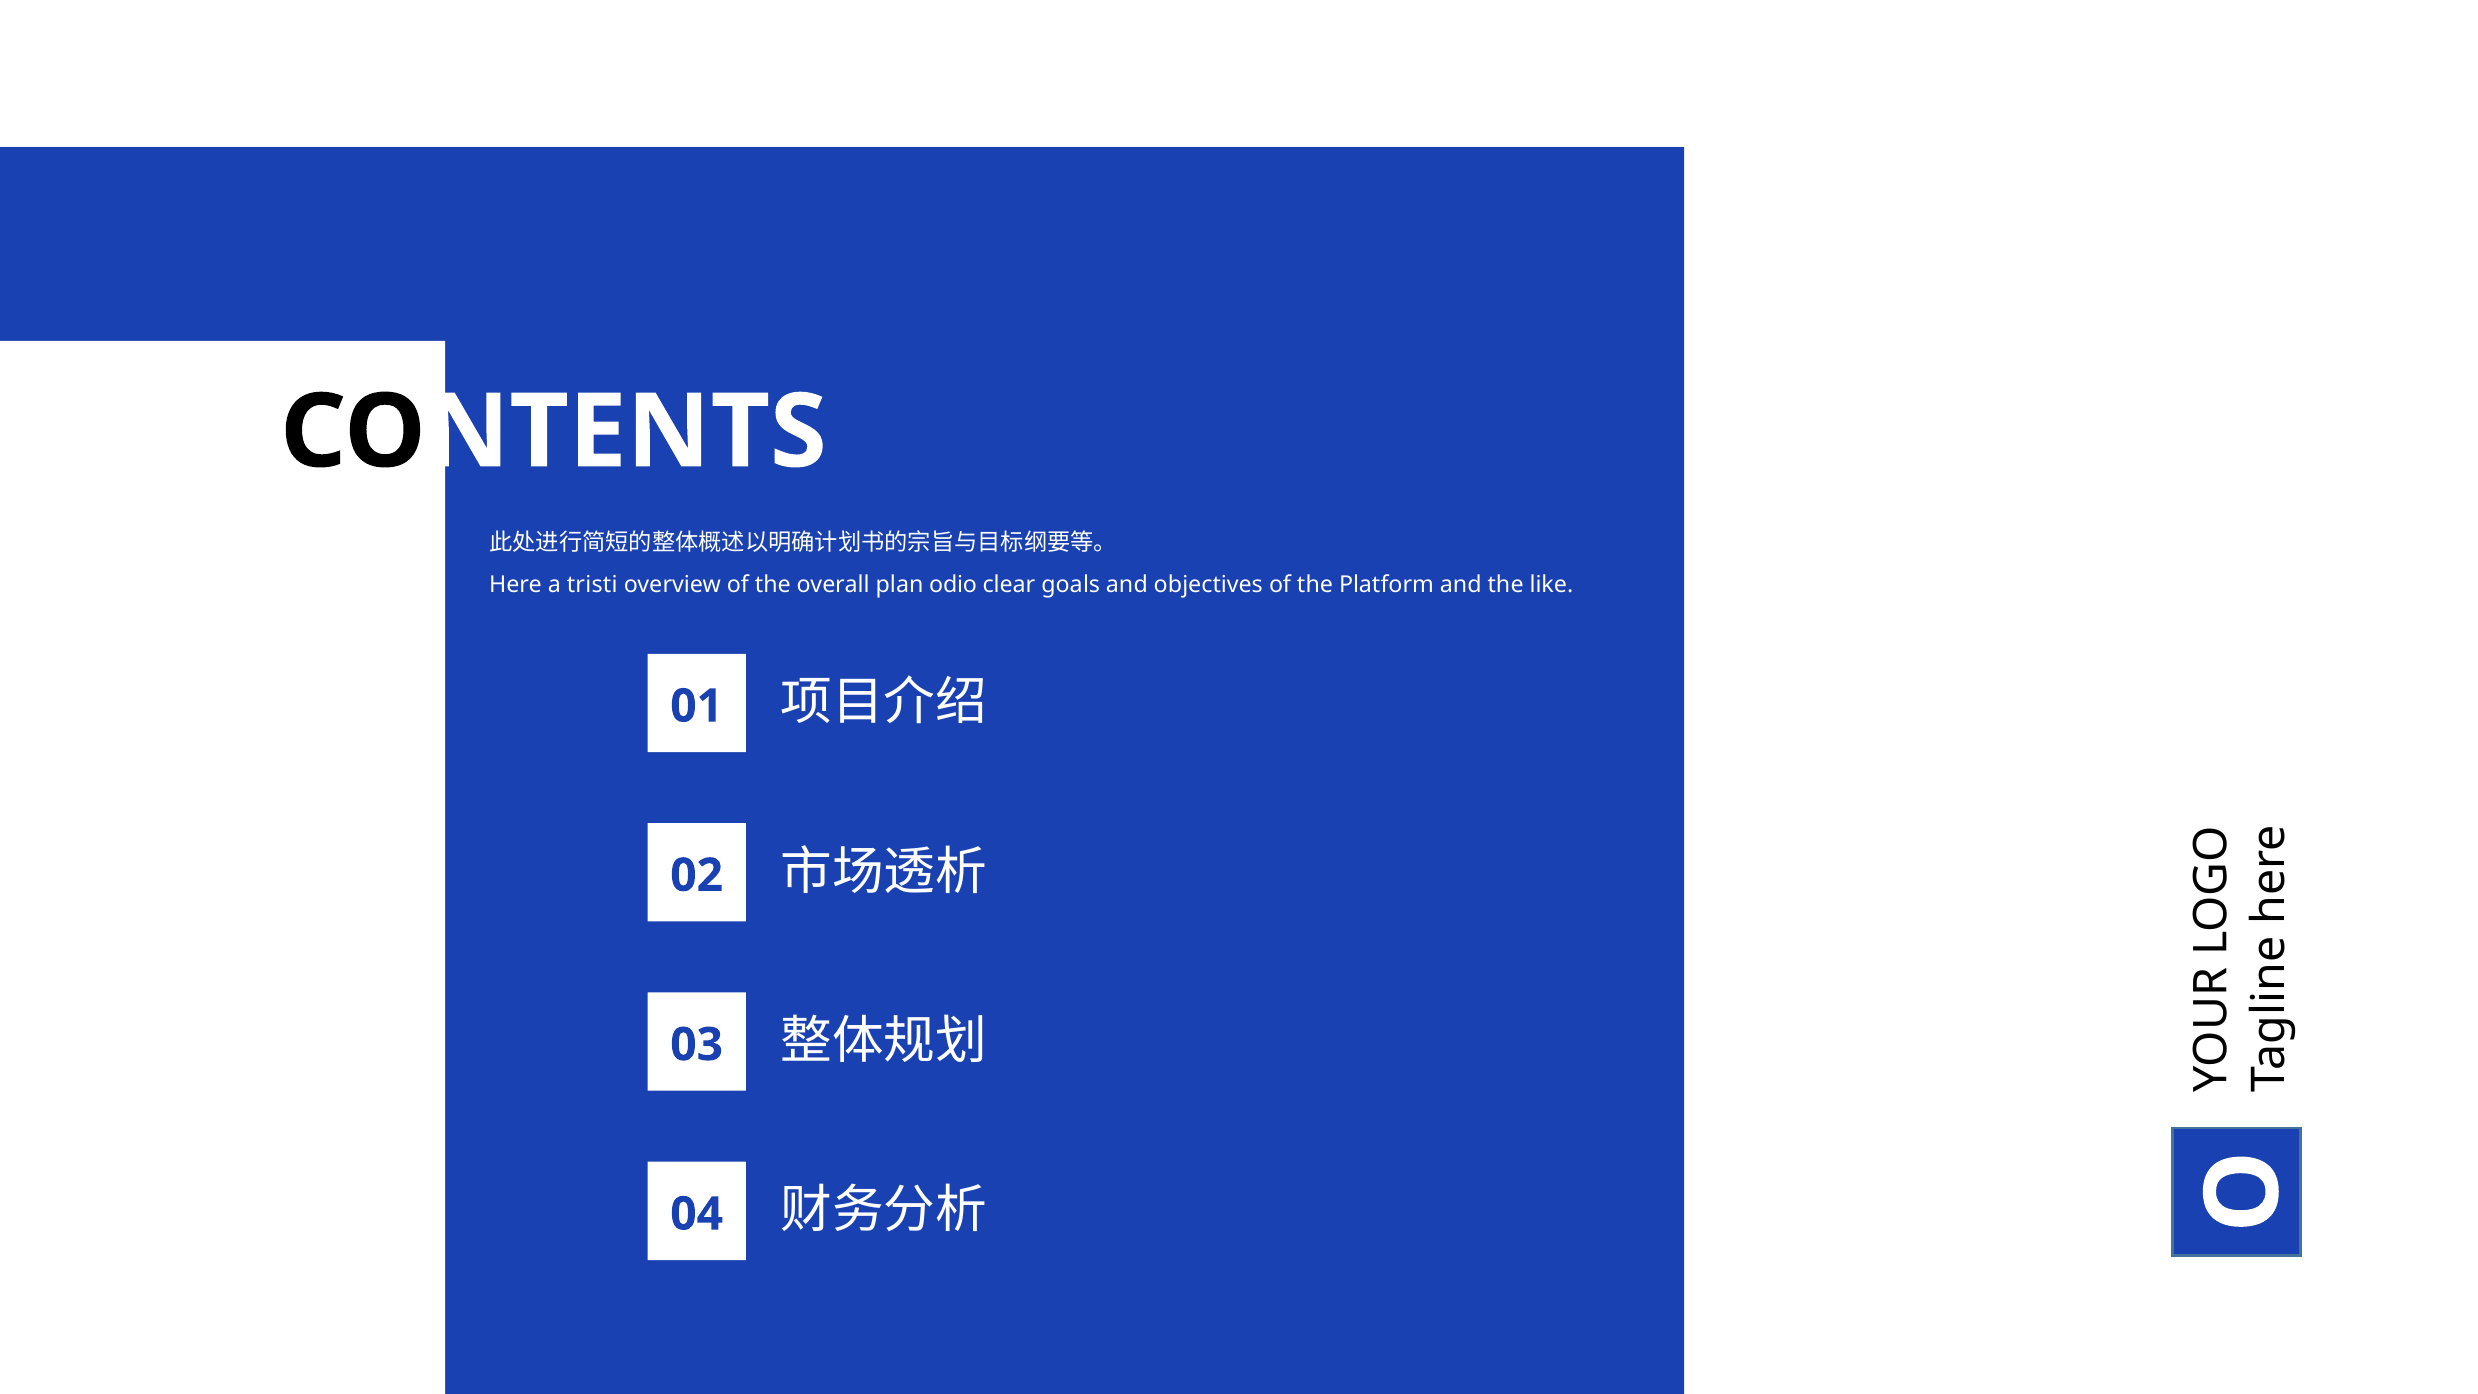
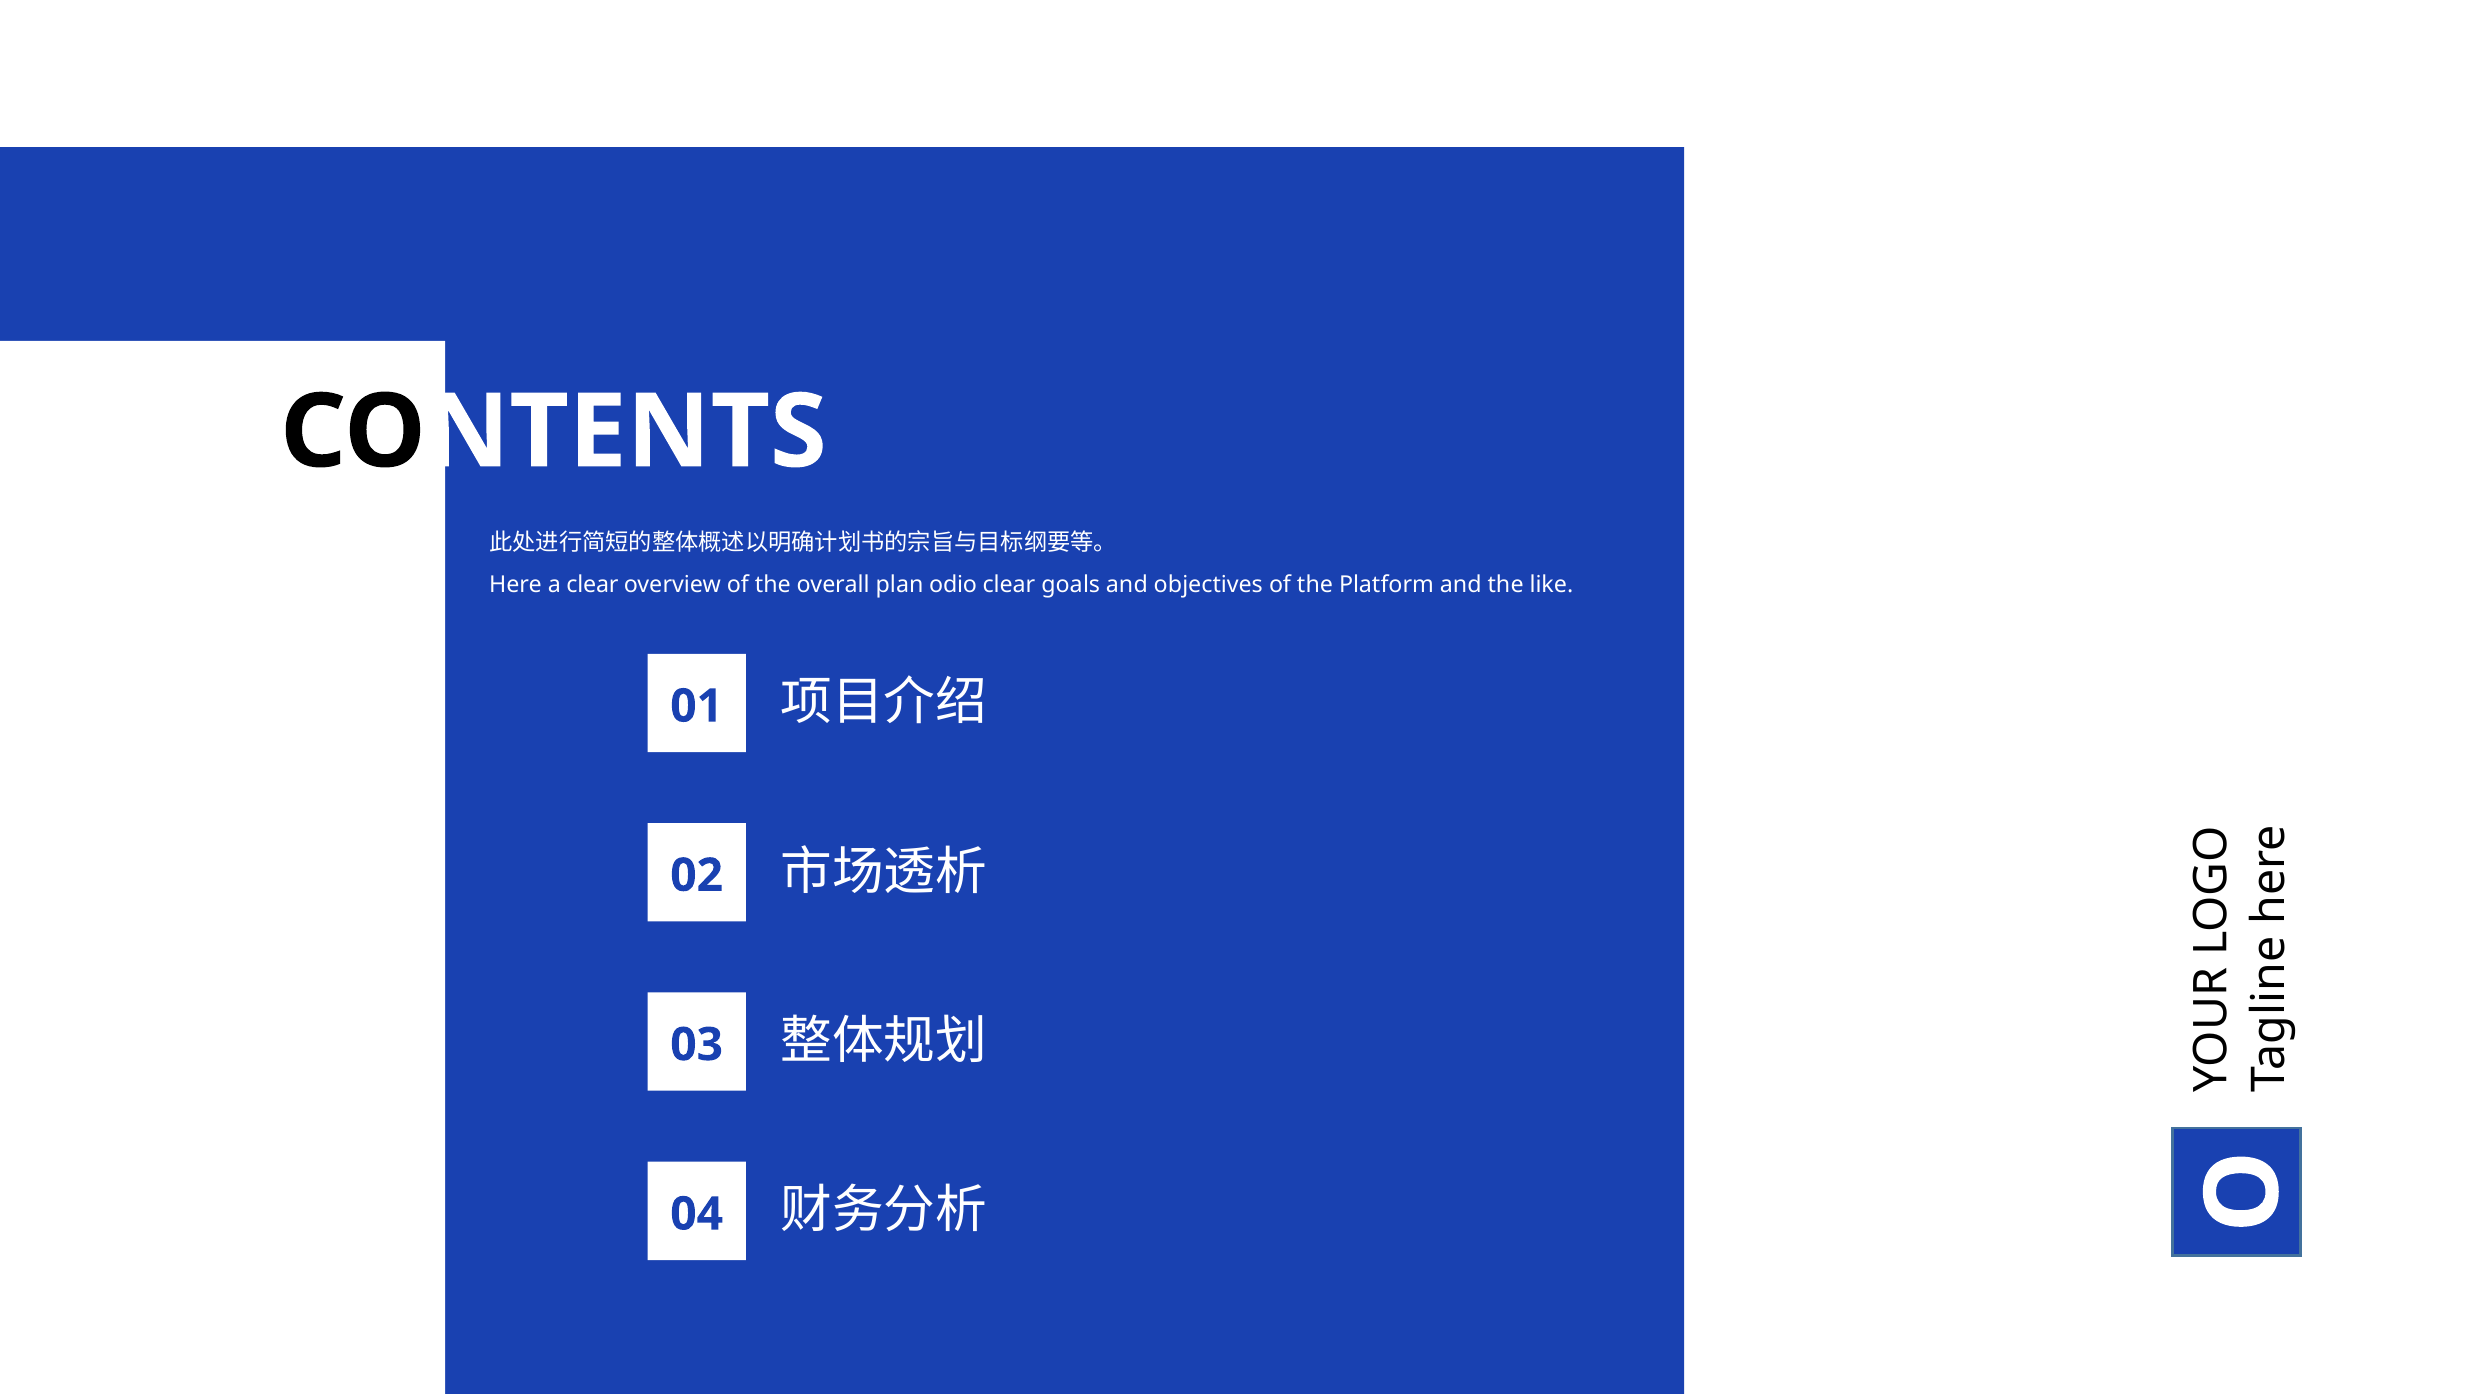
a tristi: tristi -> clear
